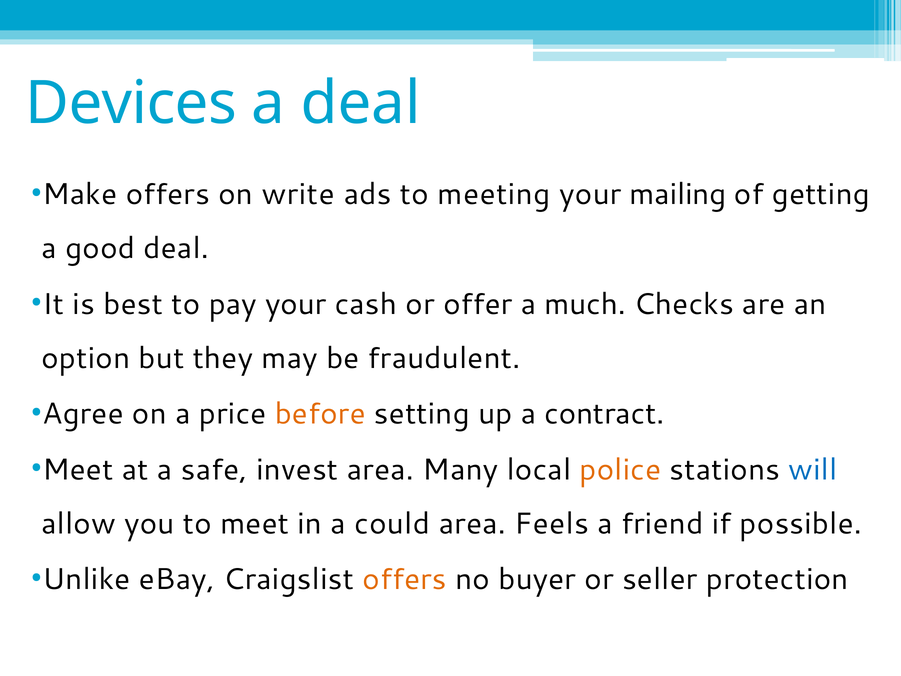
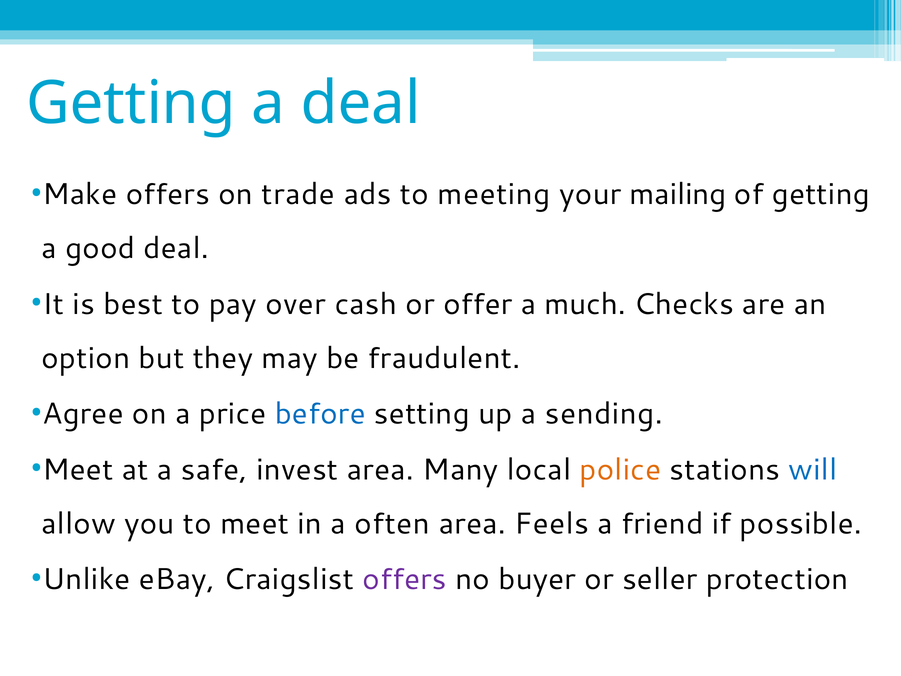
Devices at (131, 103): Devices -> Getting
write: write -> trade
pay your: your -> over
before colour: orange -> blue
contract: contract -> sending
could: could -> often
offers at (405, 579) colour: orange -> purple
